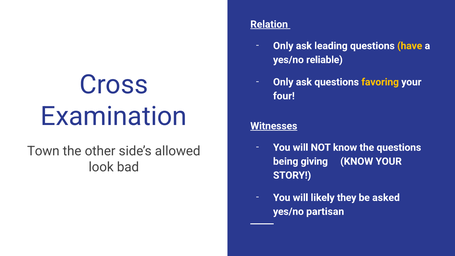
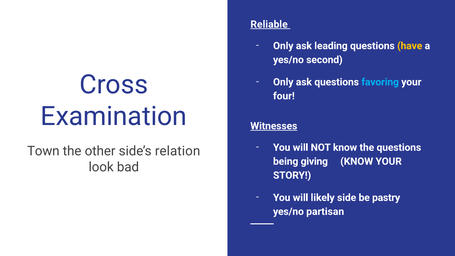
Relation: Relation -> Reliable
reliable: reliable -> second
favoring colour: yellow -> light blue
allowed: allowed -> relation
they: they -> side
asked: asked -> pastry
